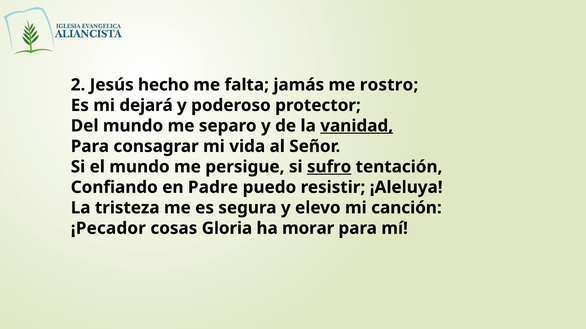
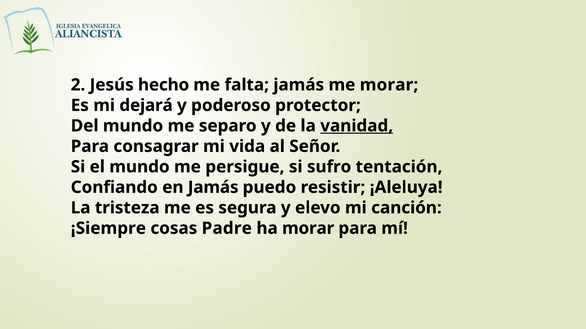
me rostro: rostro -> morar
sufro underline: present -> none
en Padre: Padre -> Jamás
¡Pecador: ¡Pecador -> ¡Siempre
Gloria: Gloria -> Padre
